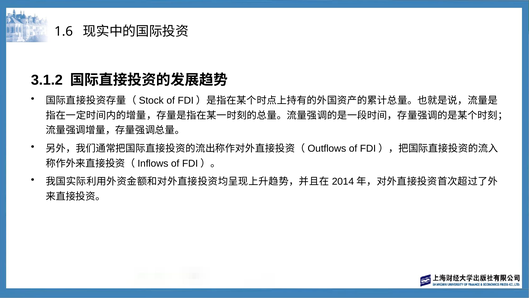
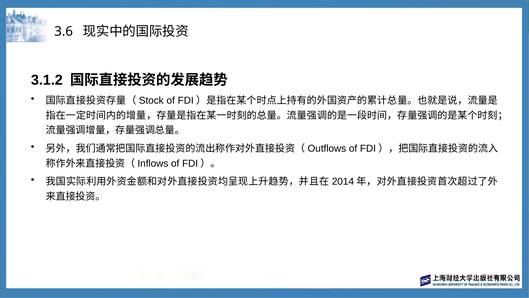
1.6: 1.6 -> 3.6
